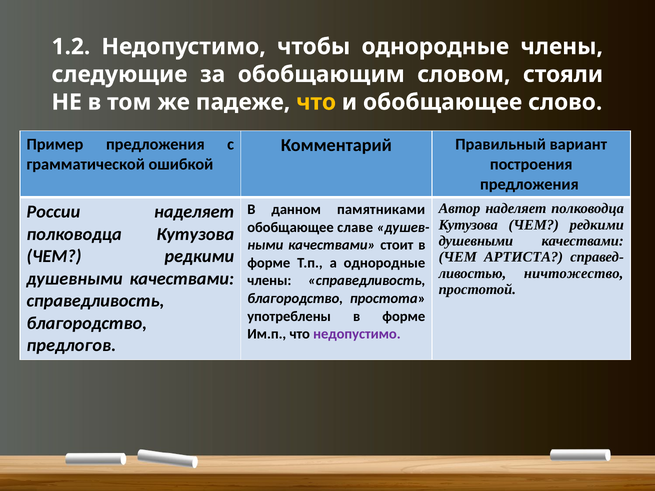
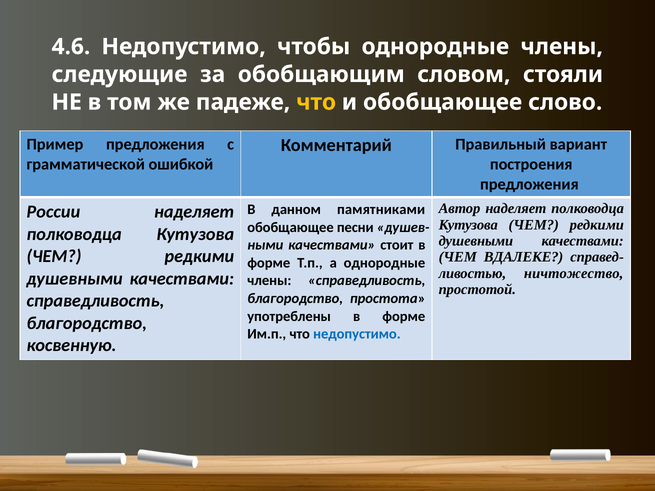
1.2: 1.2 -> 4.6
славе: славе -> песни
АРТИСТА: АРТИСТА -> ВДАЛЕКЕ
недопустимо at (357, 334) colour: purple -> blue
предлогов: предлогов -> косвенную
